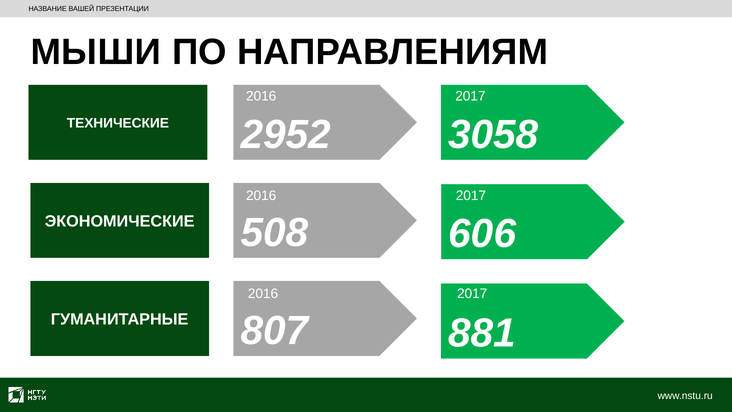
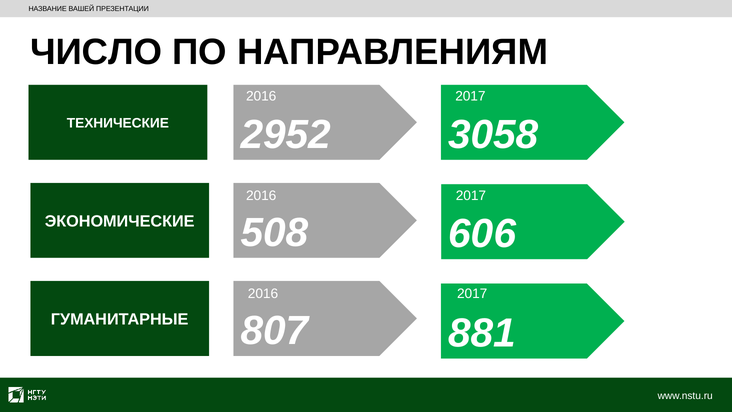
МЫШИ: МЫШИ -> ЧИСЛО
